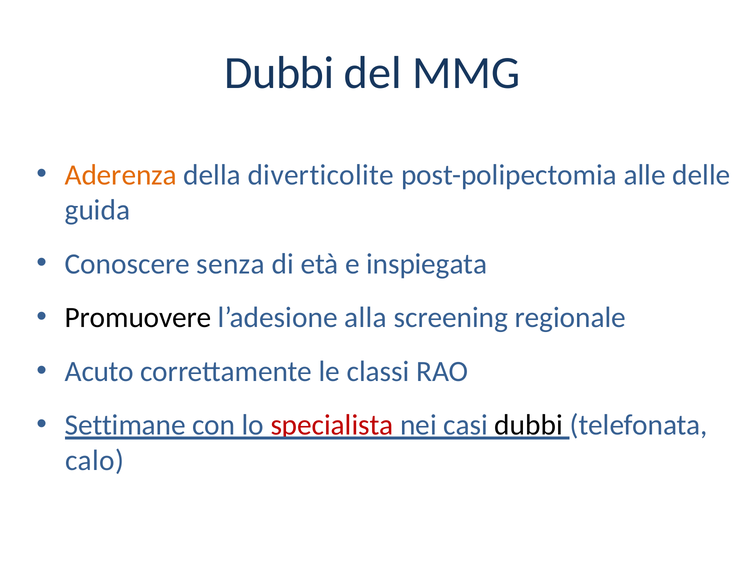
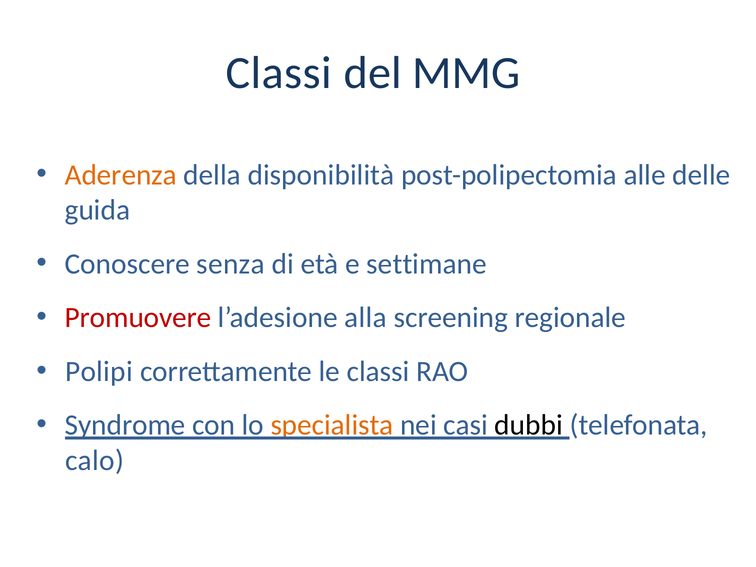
Dubbi at (279, 73): Dubbi -> Classi
diverticolite: diverticolite -> disponibilità
inspiegata: inspiegata -> settimane
Promuovere colour: black -> red
Acuto: Acuto -> Polipi
Settimane: Settimane -> Syndrome
specialista colour: red -> orange
